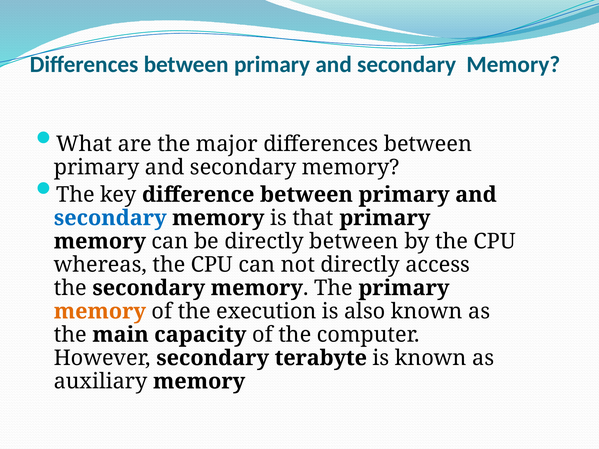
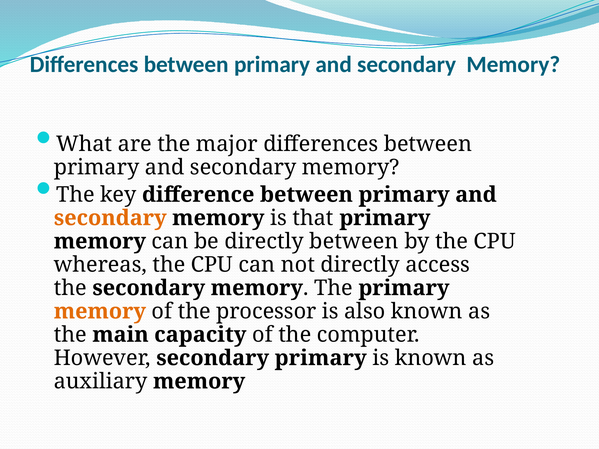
secondary at (110, 218) colour: blue -> orange
execution: execution -> processor
secondary terabyte: terabyte -> primary
